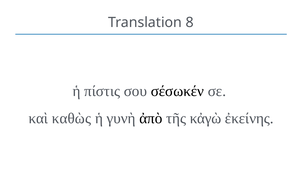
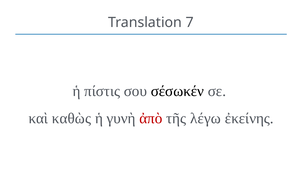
8: 8 -> 7
ἀπὸ colour: black -> red
κἀγὼ: κἀγὼ -> λέγω
